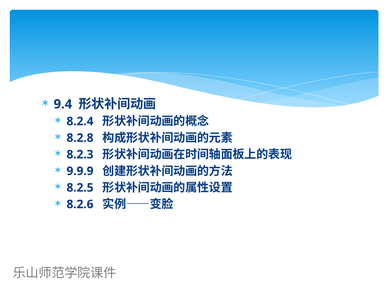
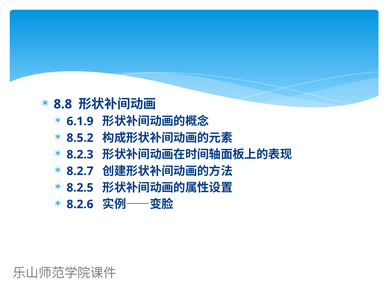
9.4: 9.4 -> 8.8
8.2.4: 8.2.4 -> 6.1.9
8.2.8: 8.2.8 -> 8.5.2
9.9.9: 9.9.9 -> 8.2.7
